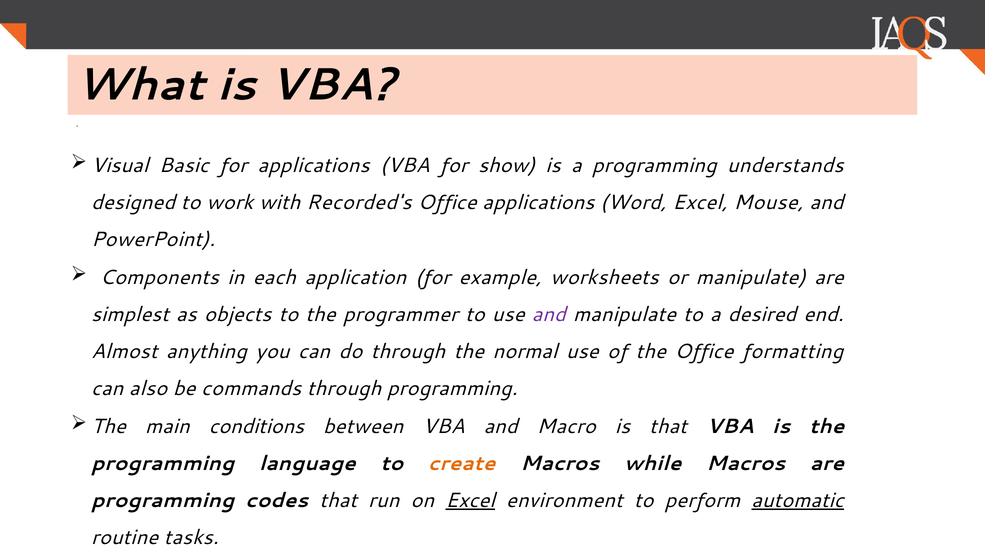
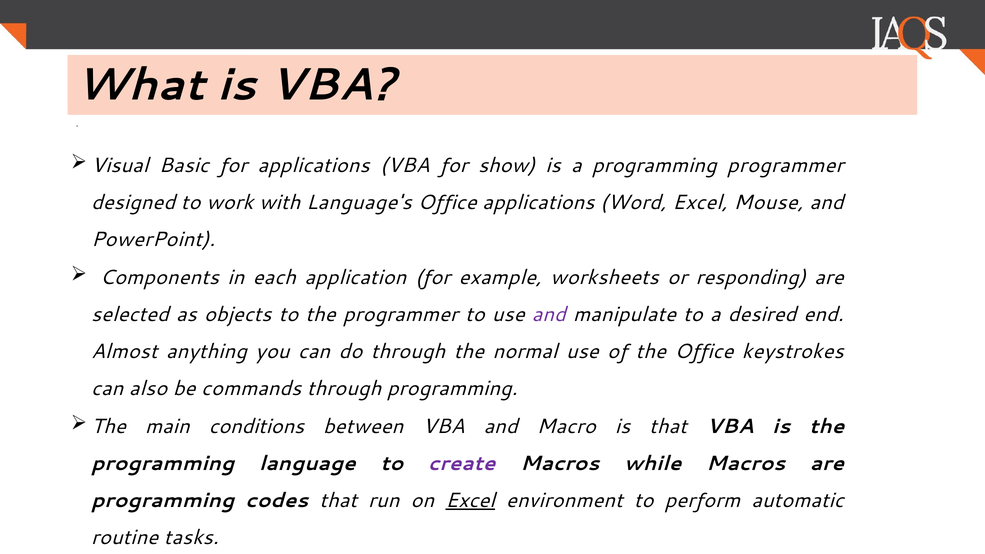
programming understands: understands -> programmer
Recorded's: Recorded's -> Language's
or manipulate: manipulate -> responding
simplest: simplest -> selected
formatting: formatting -> keystrokes
create colour: orange -> purple
automatic underline: present -> none
